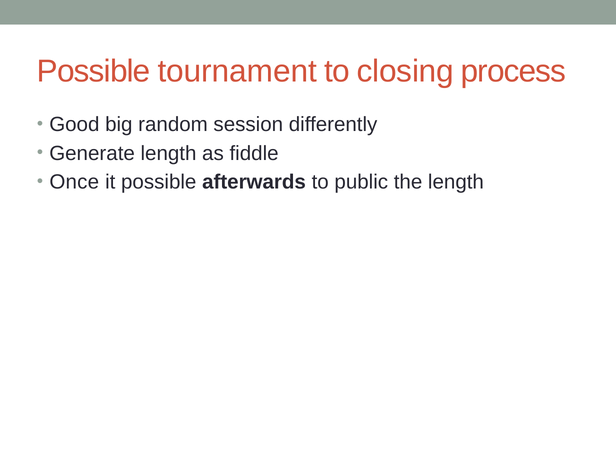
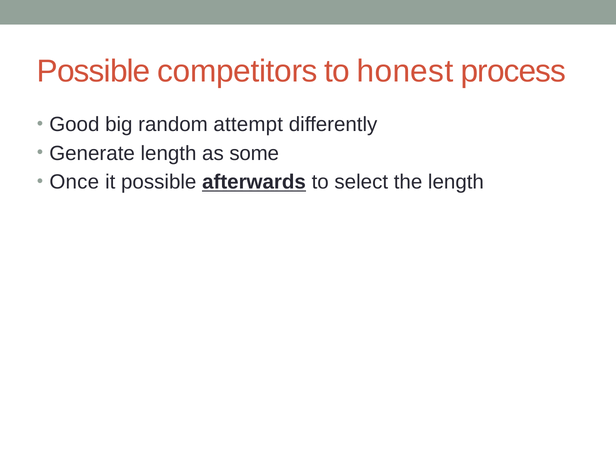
tournament: tournament -> competitors
closing: closing -> honest
session: session -> attempt
fiddle: fiddle -> some
afterwards underline: none -> present
public: public -> select
